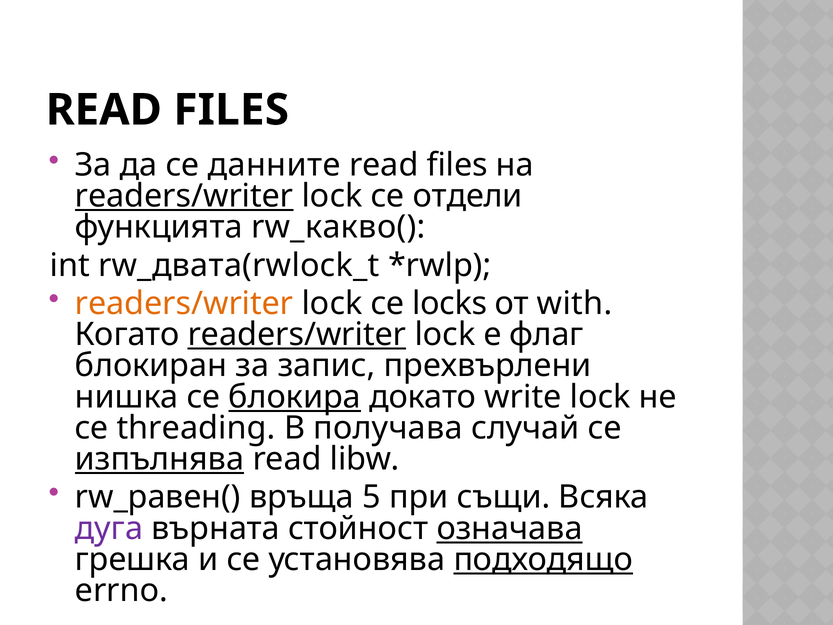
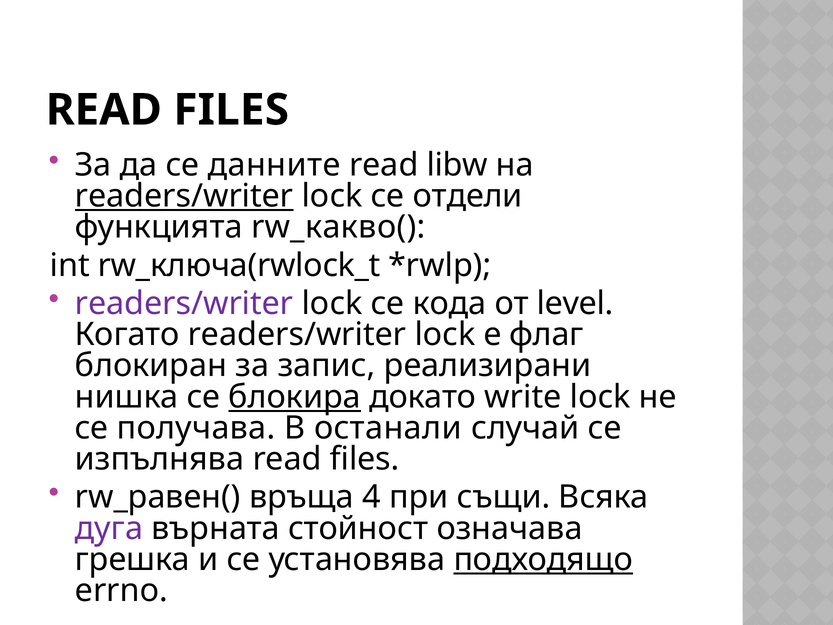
files at (457, 165): files -> libw
rw_двата(rwlock_t: rw_двата(rwlock_t -> rw_ключа(rwlock_t
readers/writer at (184, 303) colour: orange -> purple
locks: locks -> кода
with: with -> level
readers/writer at (297, 334) underline: present -> none
прехвърлени: прехвърлени -> реализирани
threading: threading -> получава
получава: получава -> останали
изпълнява underline: present -> none
libw at (365, 459): libw -> files
5: 5 -> 4
означава underline: present -> none
